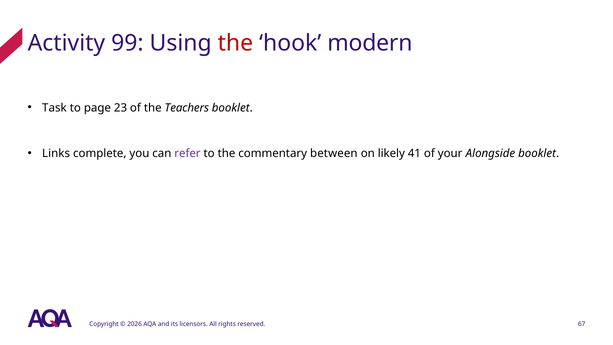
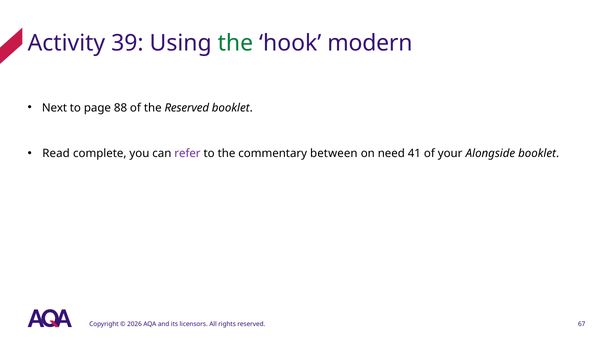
99: 99 -> 39
the at (235, 43) colour: red -> green
Task: Task -> Next
23: 23 -> 88
the Teachers: Teachers -> Reserved
Links: Links -> Read
likely: likely -> need
